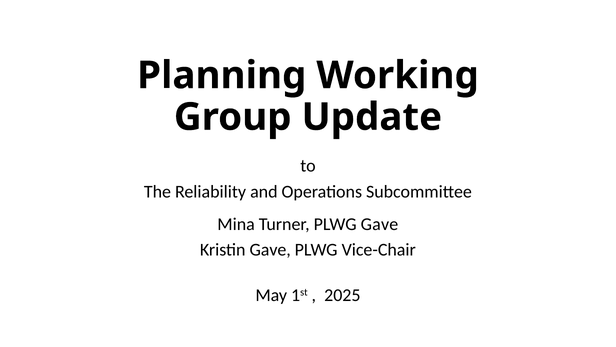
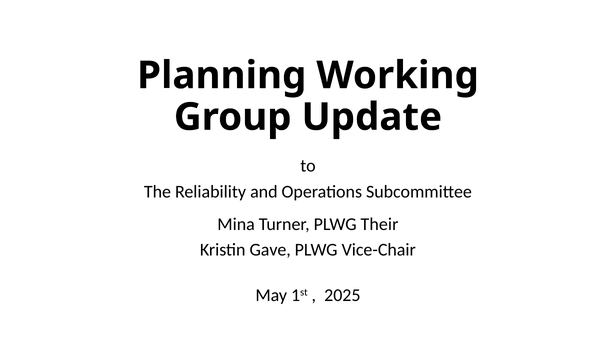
PLWG Gave: Gave -> Their
